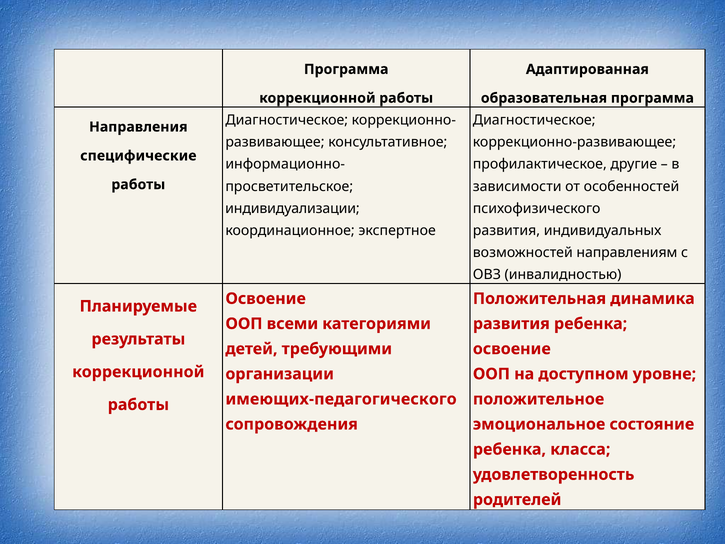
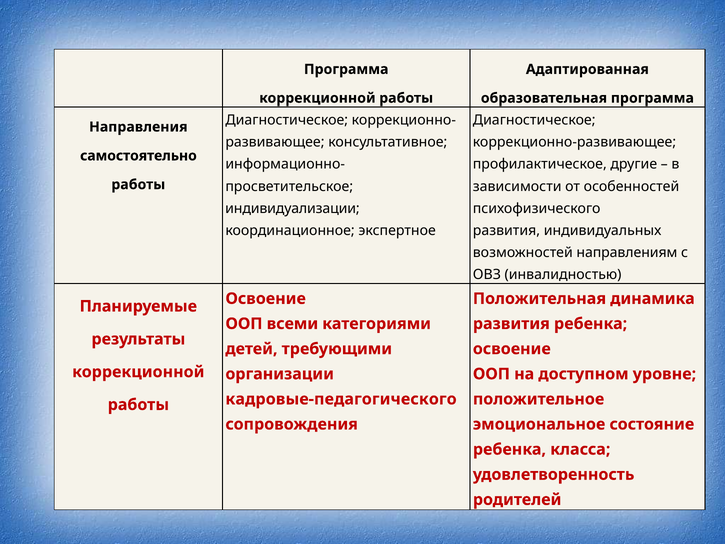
специфические: специфические -> самостоятельно
имеющих-педагогического: имеющих-педагогического -> кадровые-педагогического
